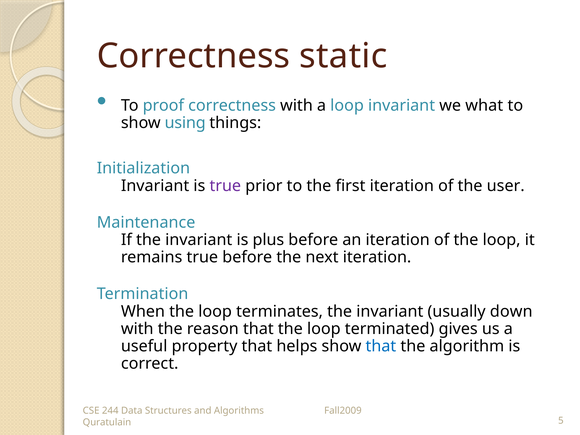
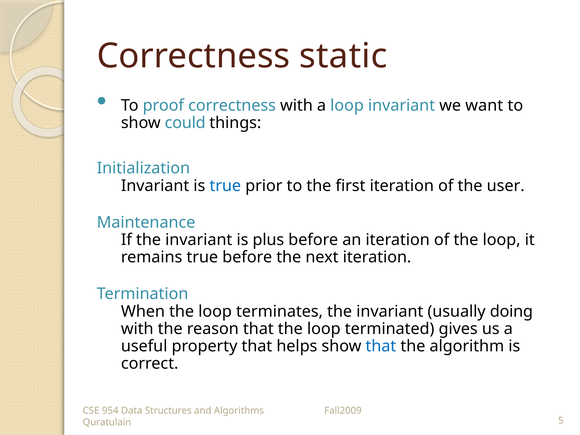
what: what -> want
using: using -> could
true at (225, 186) colour: purple -> blue
down: down -> doing
244: 244 -> 954
